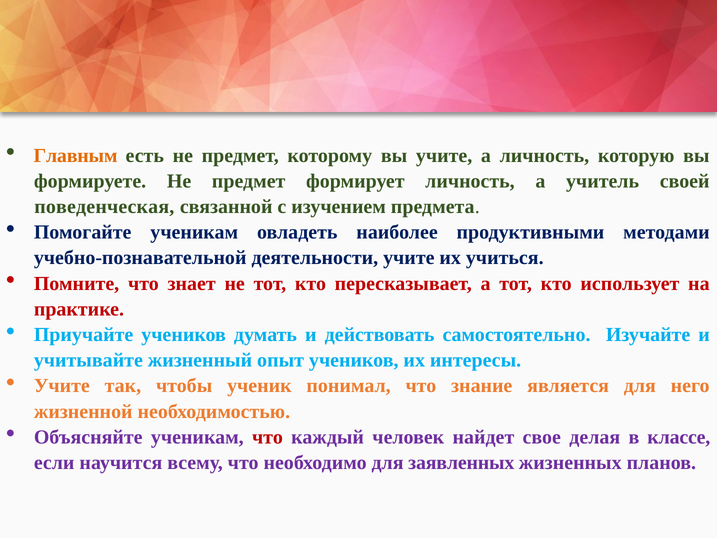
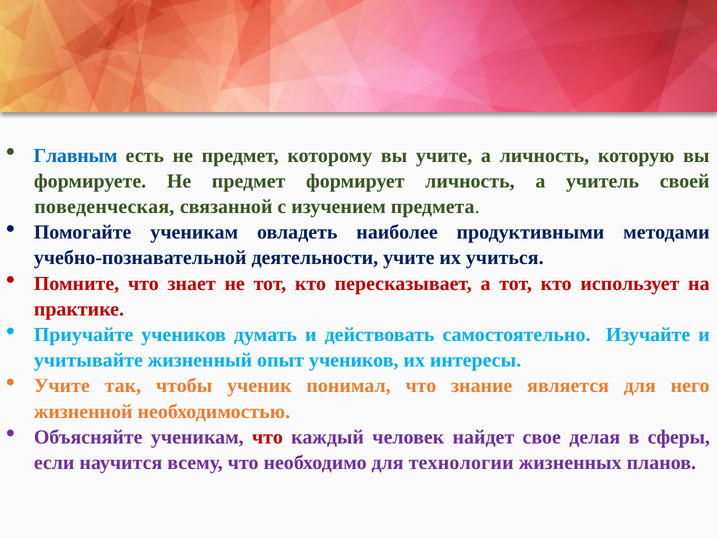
Главным colour: orange -> blue
классе: классе -> сферы
заявленных: заявленных -> технологии
